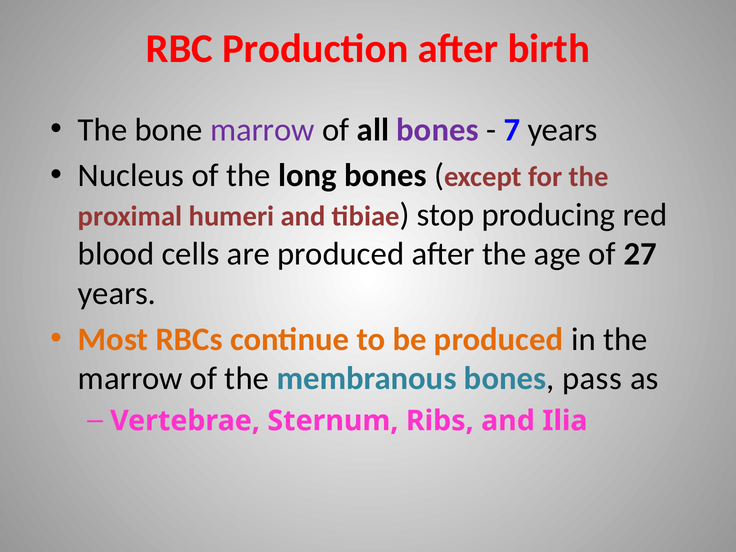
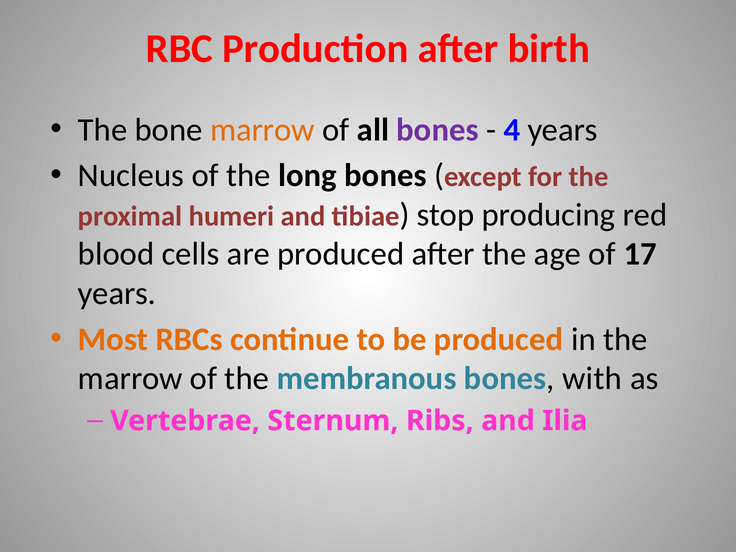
marrow at (262, 130) colour: purple -> orange
7: 7 -> 4
27: 27 -> 17
pass: pass -> with
